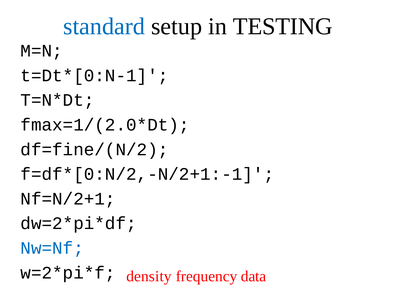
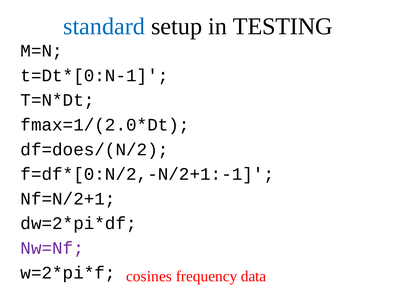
df=fine/(N/2: df=fine/(N/2 -> df=does/(N/2
Nw=Nf colour: blue -> purple
density: density -> cosines
